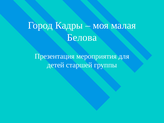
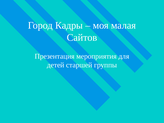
Белова: Белова -> Сайтов
